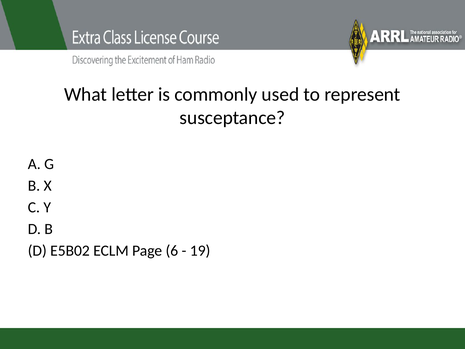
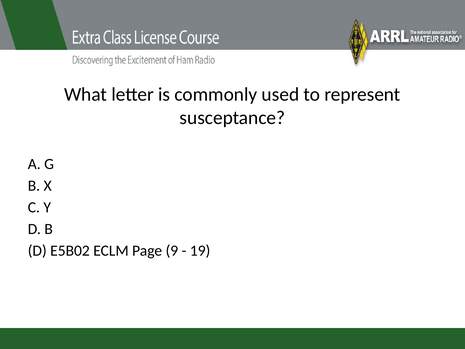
6: 6 -> 9
